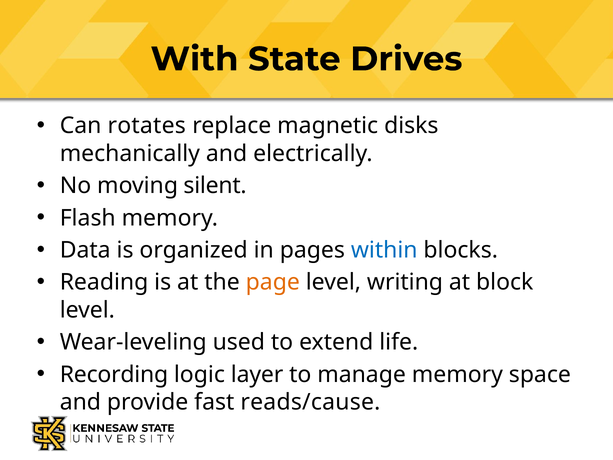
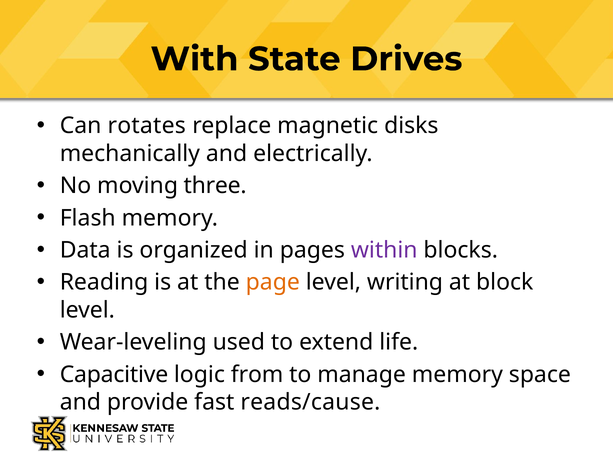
silent: silent -> three
within colour: blue -> purple
Recording: Recording -> Capacitive
layer: layer -> from
